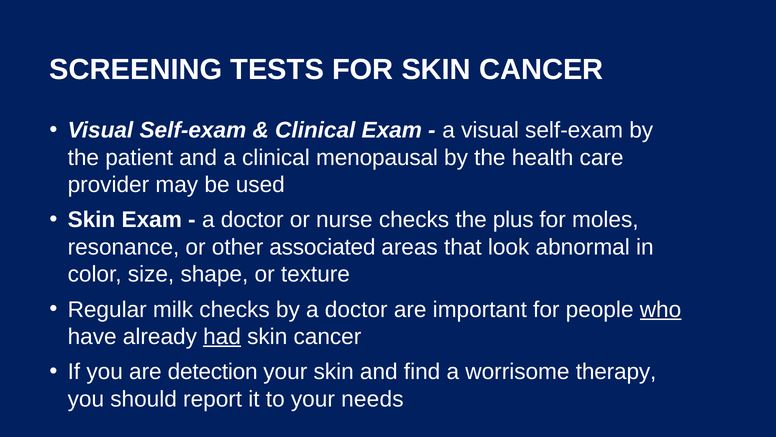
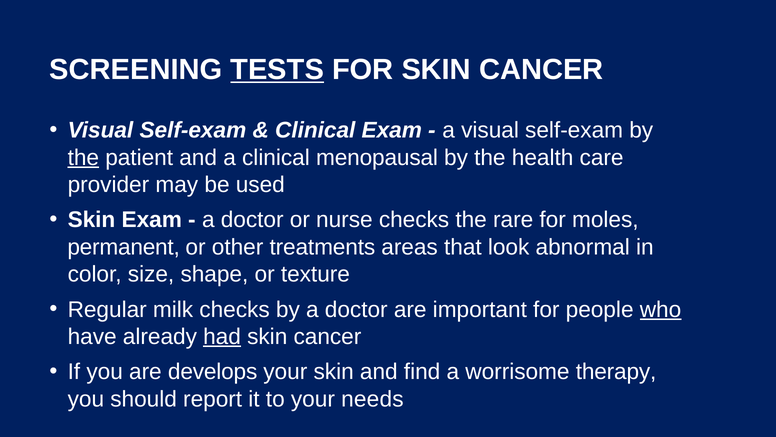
TESTS underline: none -> present
the at (83, 157) underline: none -> present
plus: plus -> rare
resonance: resonance -> permanent
associated: associated -> treatments
detection: detection -> develops
